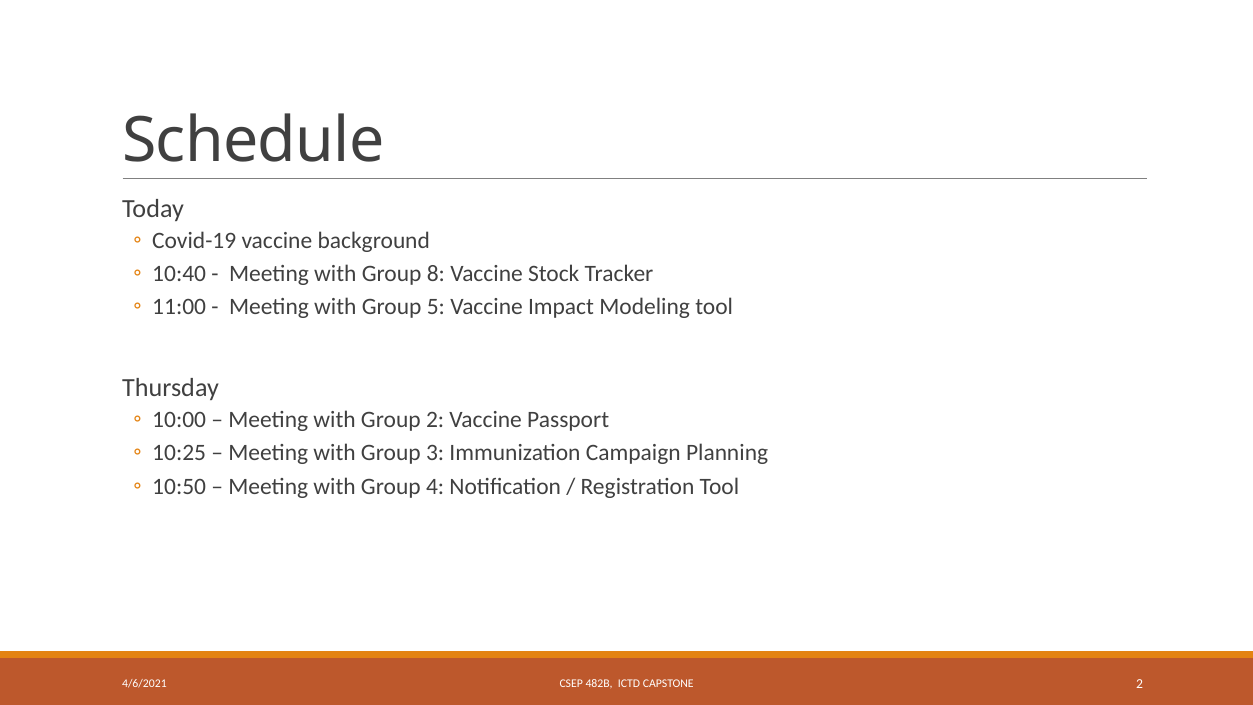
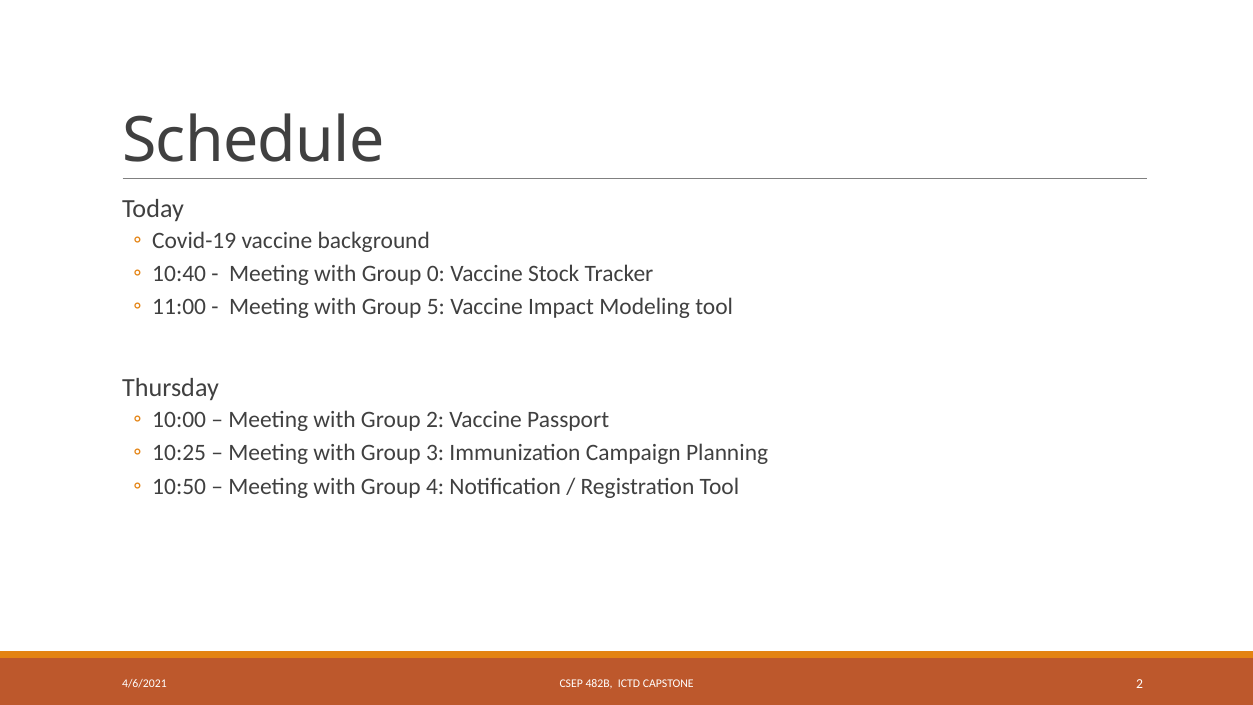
8: 8 -> 0
